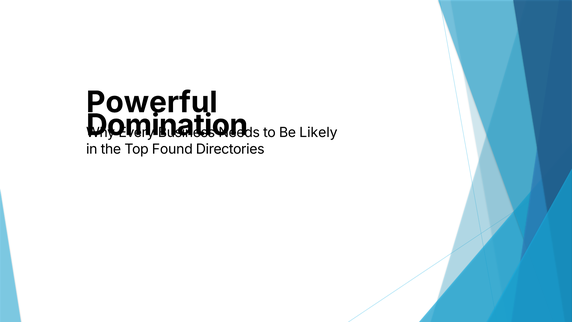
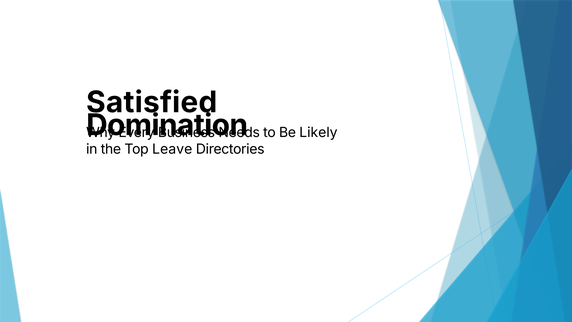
Powerful: Powerful -> Satisfied
Found: Found -> Leave
